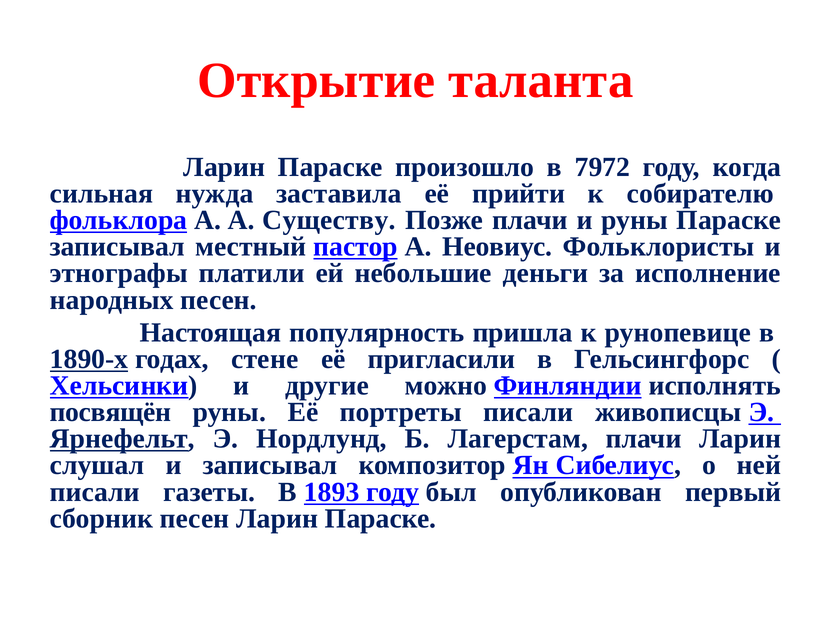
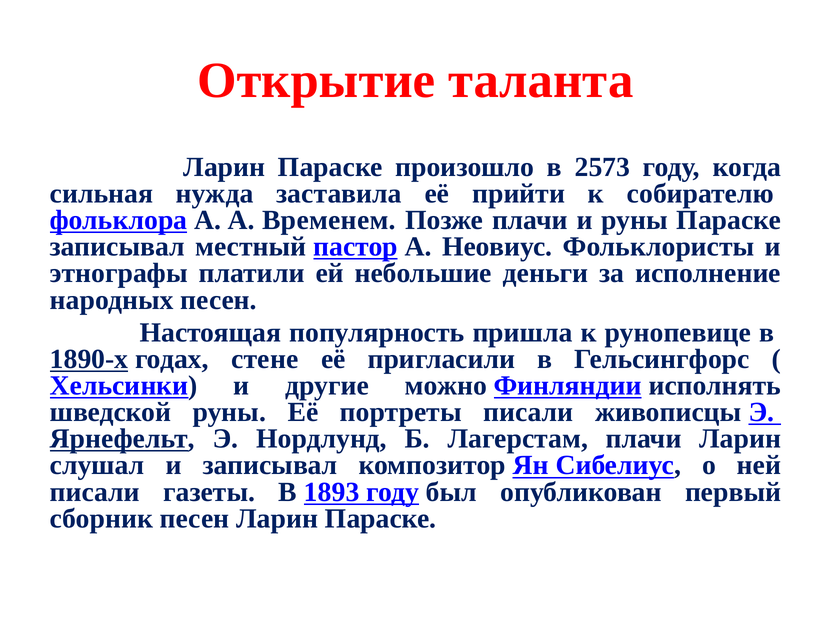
7972: 7972 -> 2573
Существу: Существу -> Временем
посвящён: посвящён -> шведской
